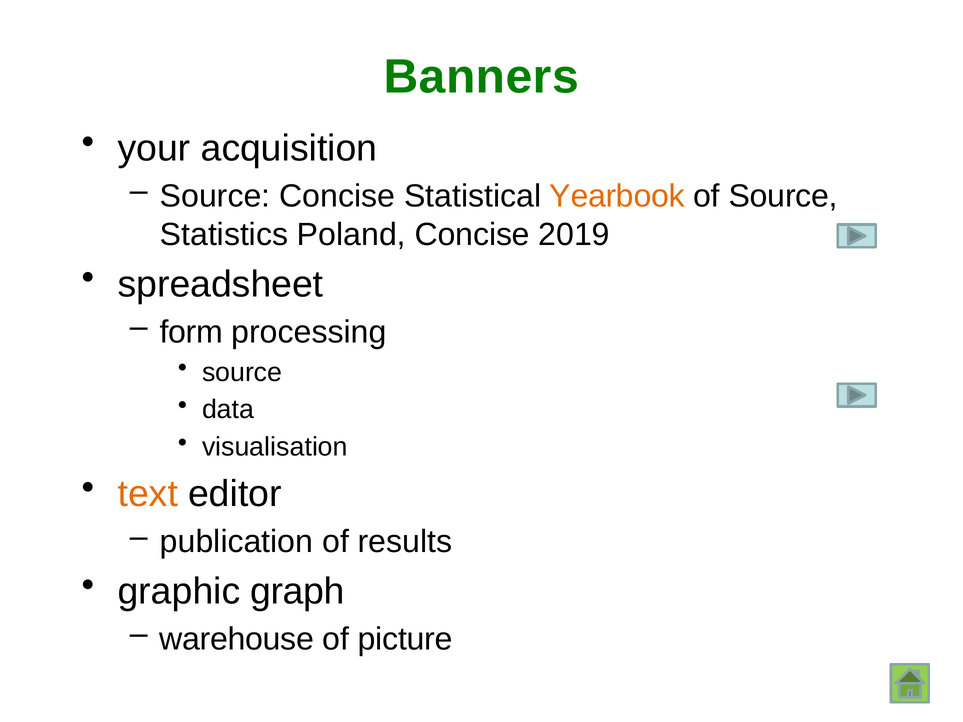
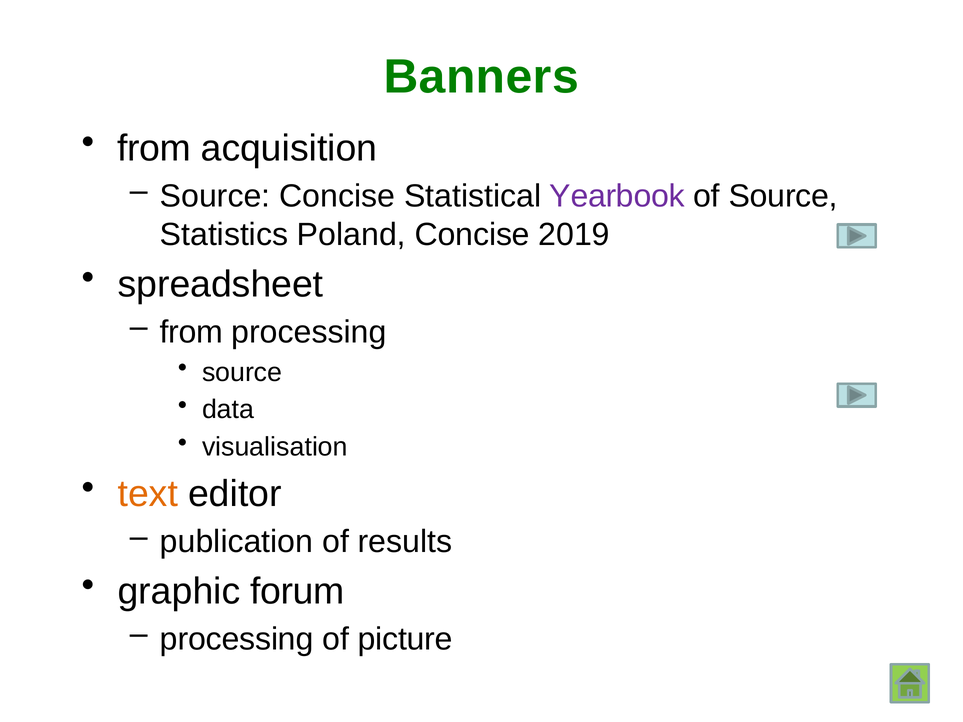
your at (154, 148): your -> from
Yearbook colour: orange -> purple
form at (191, 332): form -> from
graph: graph -> forum
warehouse at (237, 639): warehouse -> processing
